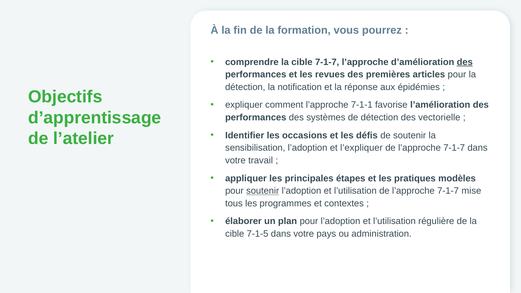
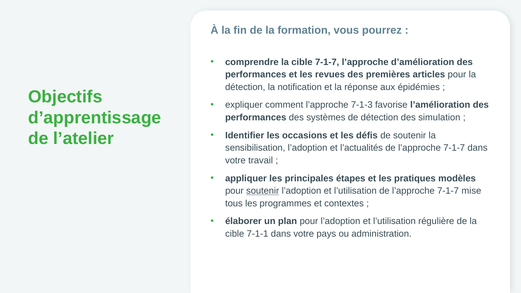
des at (465, 62) underline: present -> none
7-1-1: 7-1-1 -> 7-1-3
vectorielle: vectorielle -> simulation
l’expliquer: l’expliquer -> l’actualités
7-1-5: 7-1-5 -> 7-1-1
